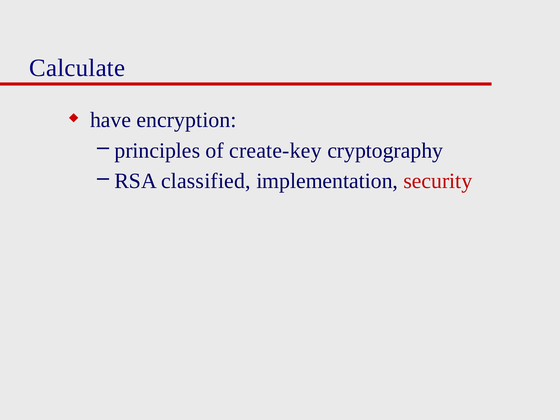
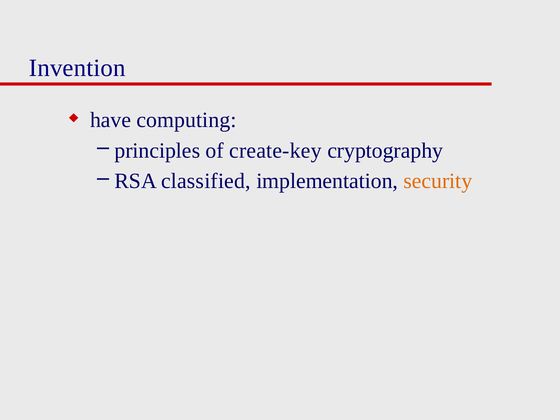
Calculate: Calculate -> Invention
encryption: encryption -> computing
security colour: red -> orange
